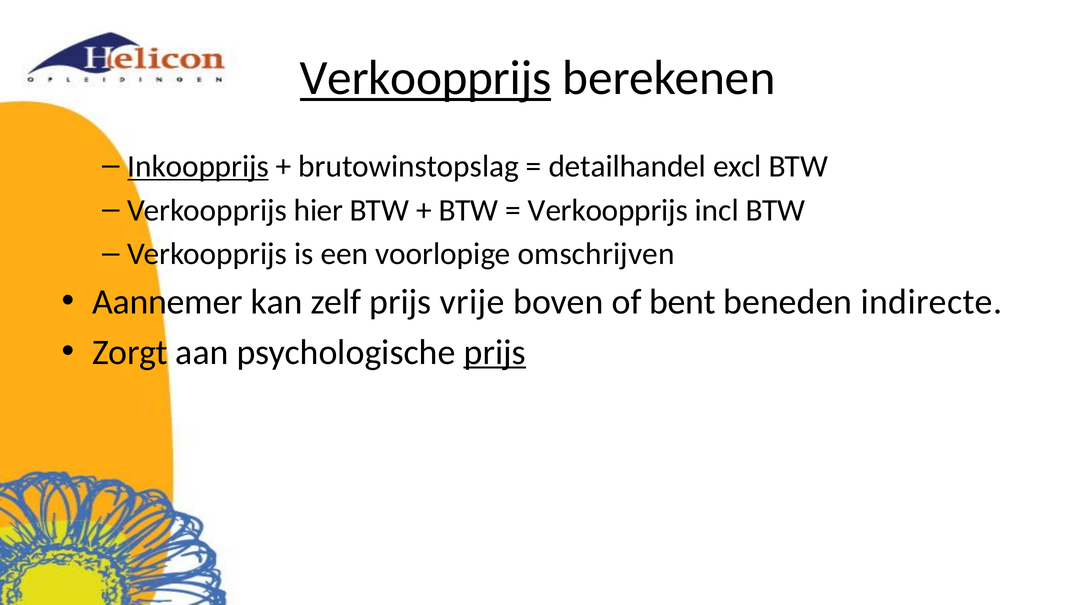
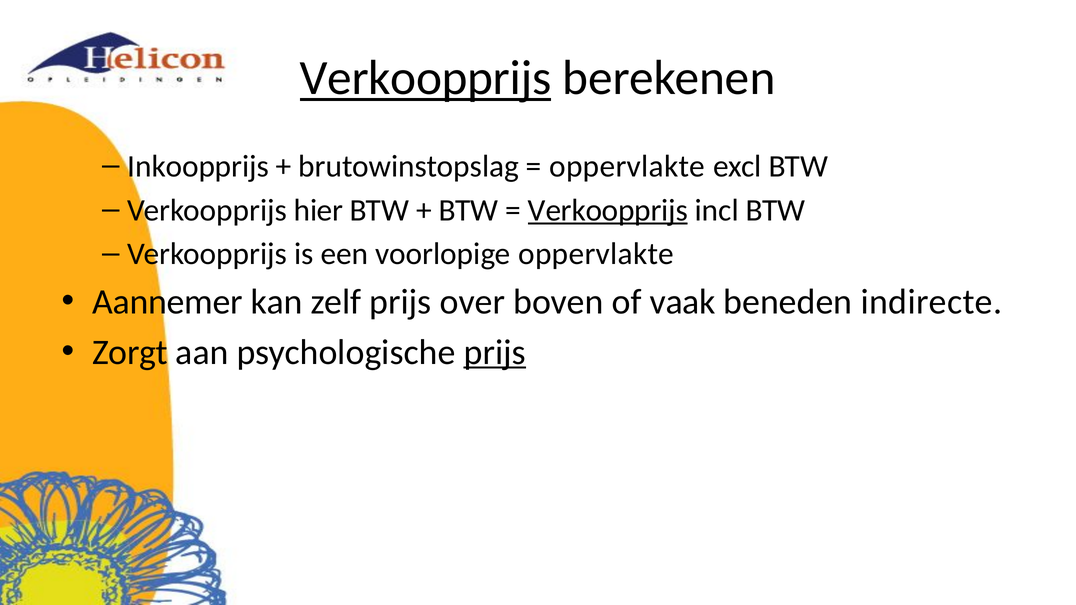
Inkoopprijs underline: present -> none
detailhandel at (627, 166): detailhandel -> oppervlakte
Verkoopprijs at (608, 210) underline: none -> present
voorlopige omschrijven: omschrijven -> oppervlakte
vrije: vrije -> over
bent: bent -> vaak
